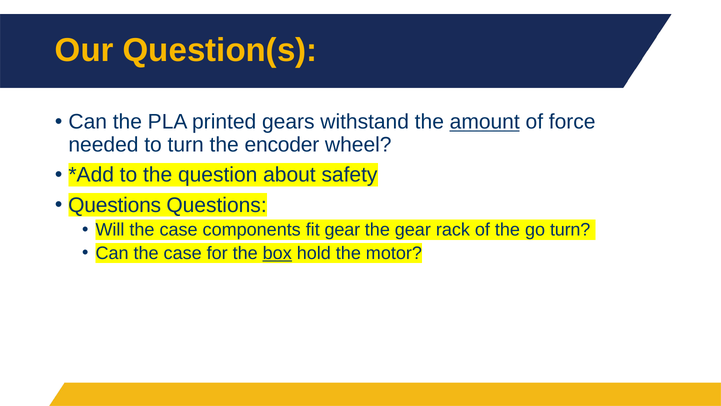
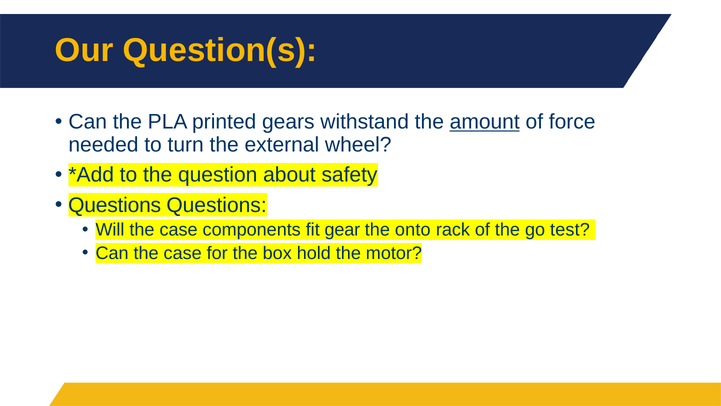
encoder: encoder -> external
the gear: gear -> onto
go turn: turn -> test
box underline: present -> none
